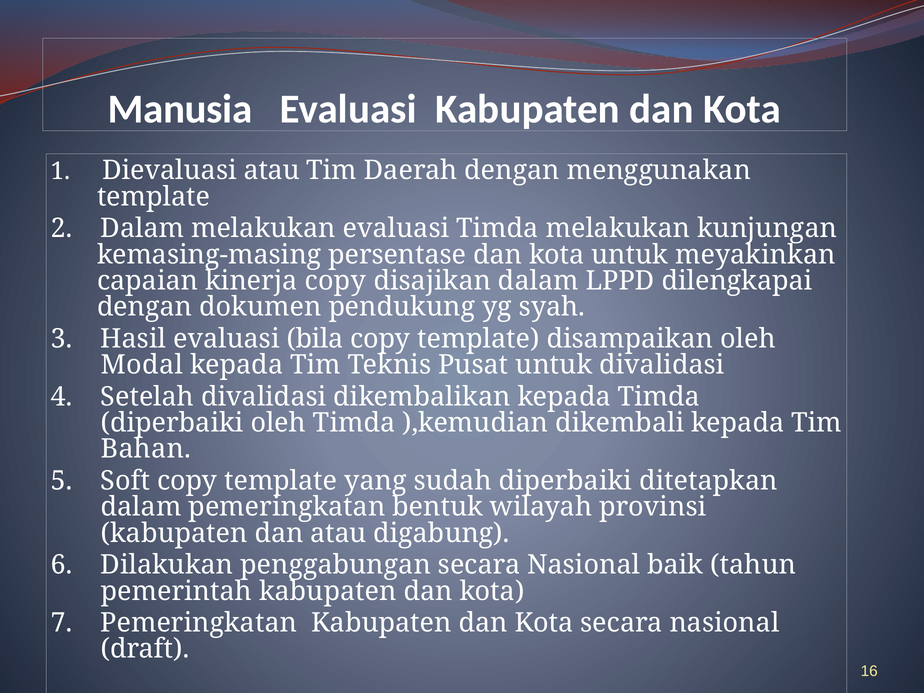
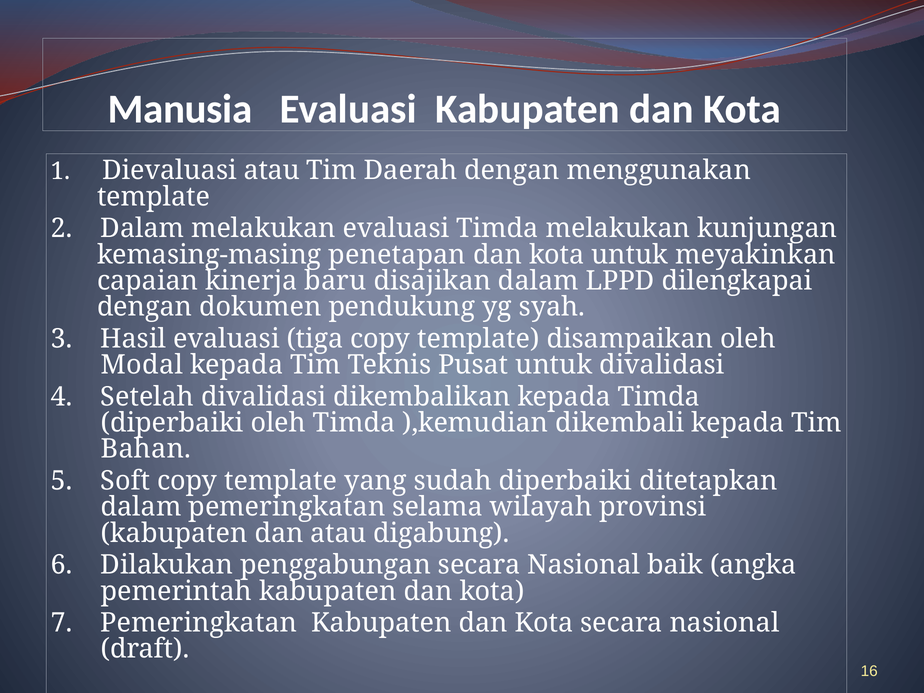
persentase: persentase -> penetapan
kinerja copy: copy -> baru
bila: bila -> tiga
bentuk: bentuk -> selama
tahun: tahun -> angka
